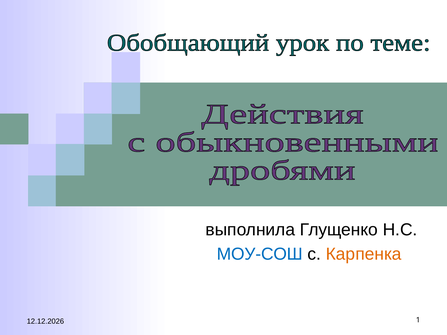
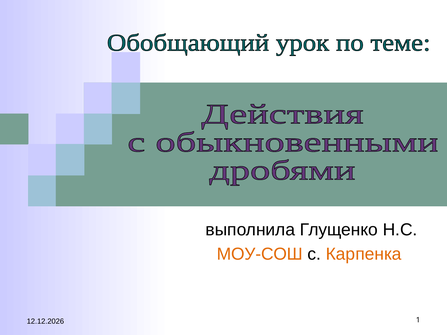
МОУ-СОШ colour: blue -> orange
